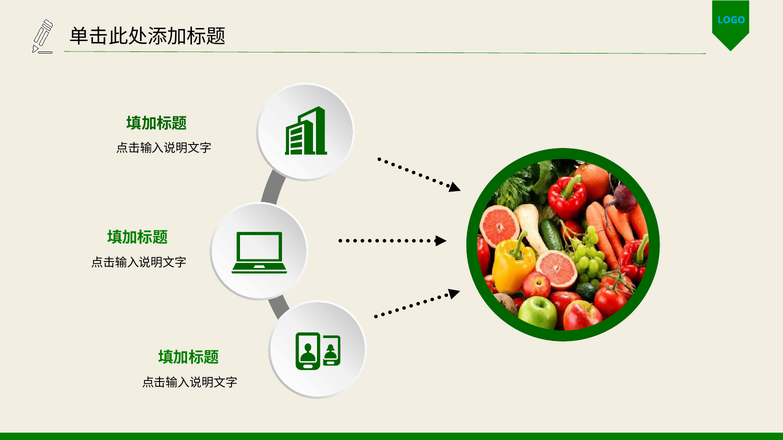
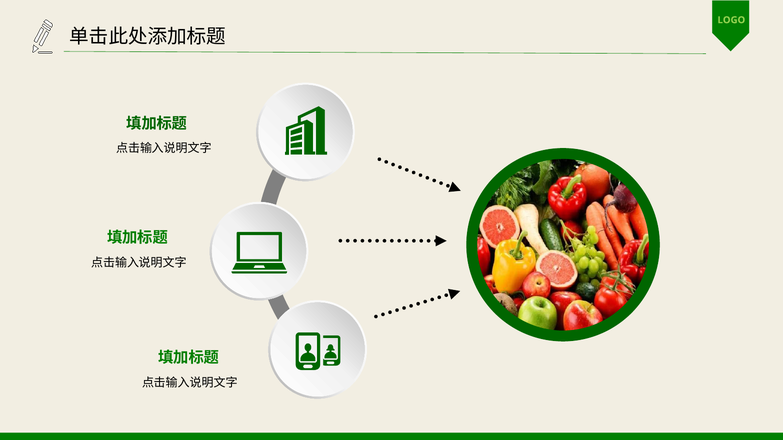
LOGO colour: light blue -> light green
